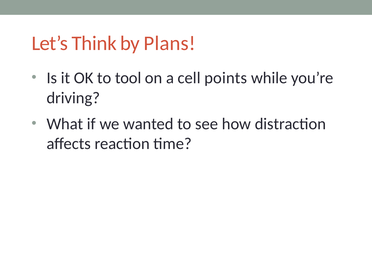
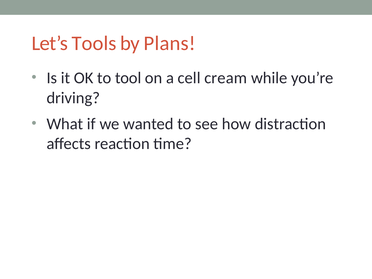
Think: Think -> Tools
points: points -> cream
